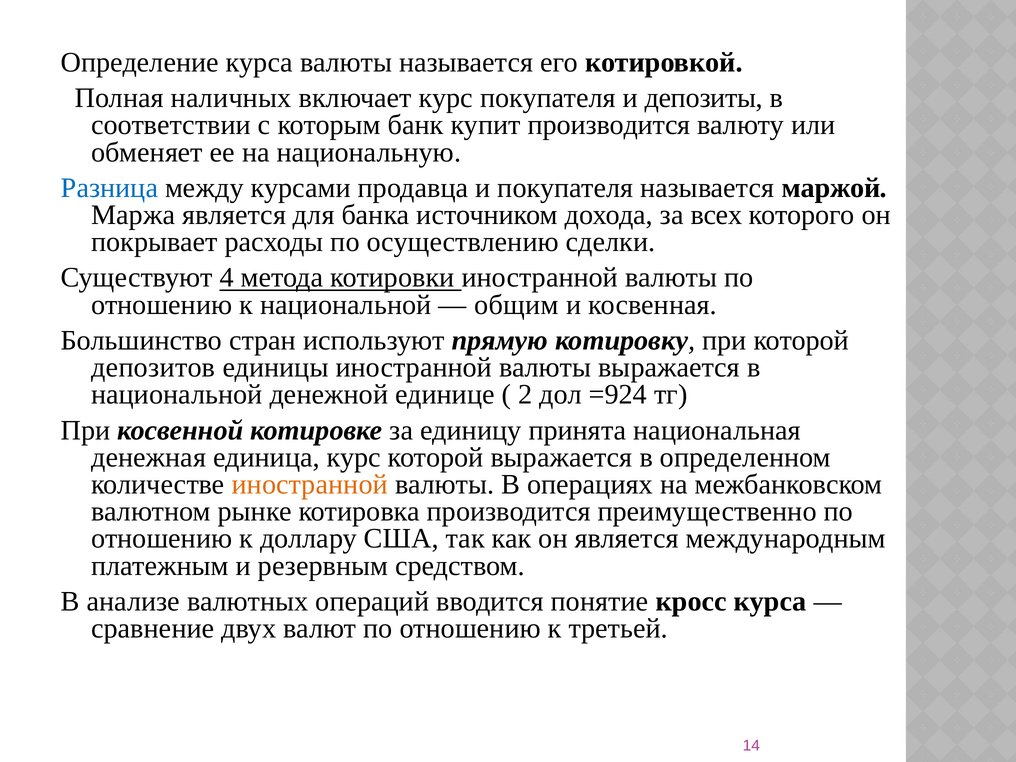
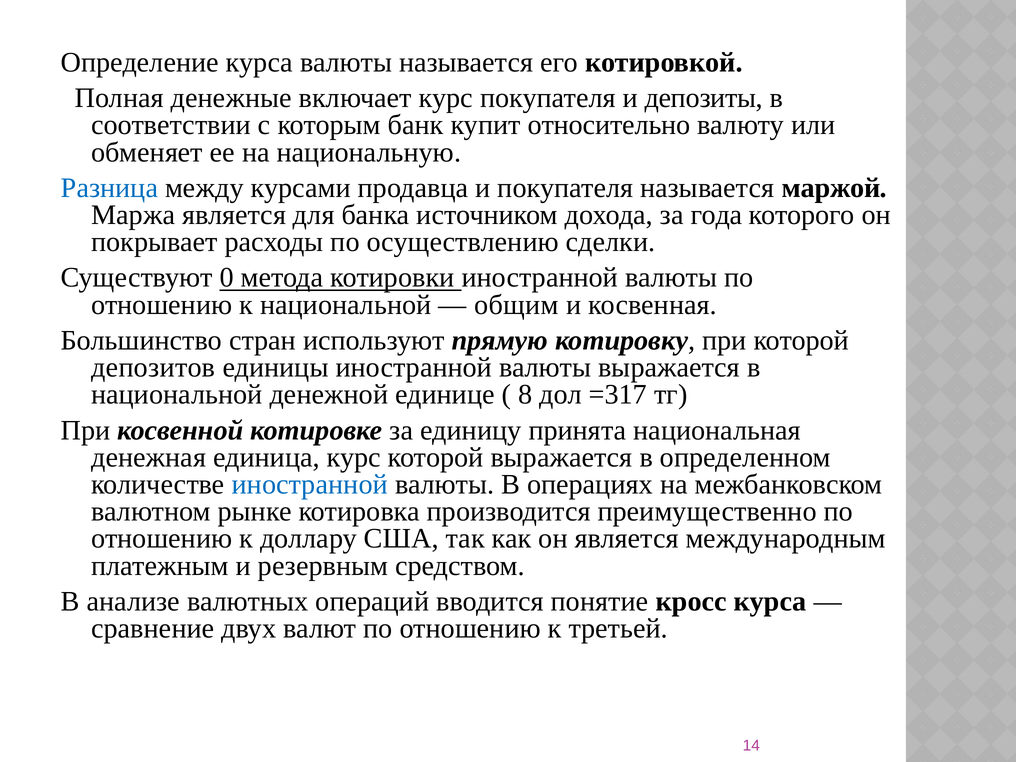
наличных: наличных -> денежные
купит производится: производится -> относительно
всех: всех -> года
4: 4 -> 0
2: 2 -> 8
=924: =924 -> =317
иностранной at (310, 484) colour: orange -> blue
